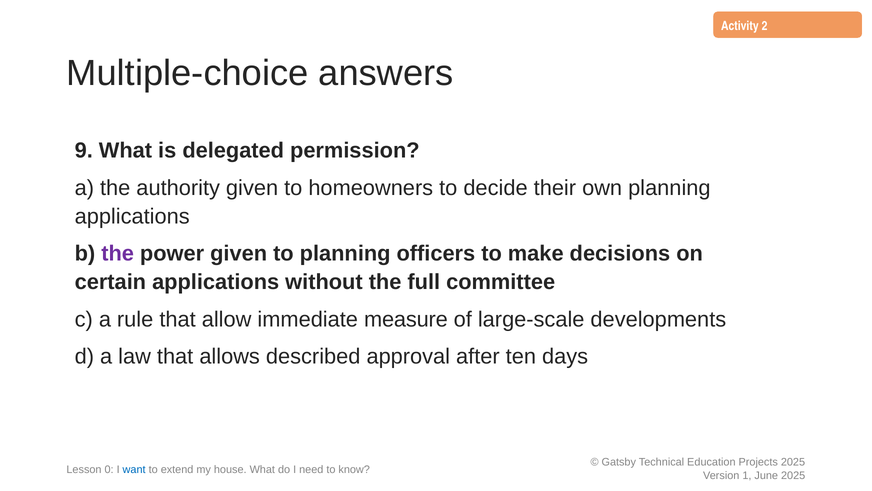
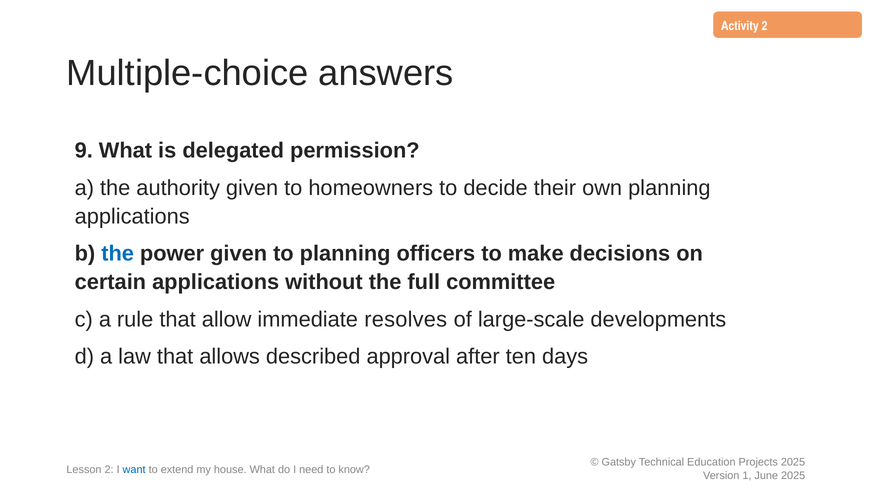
the at (118, 253) colour: purple -> blue
measure: measure -> resolves
Lesson 0: 0 -> 2
